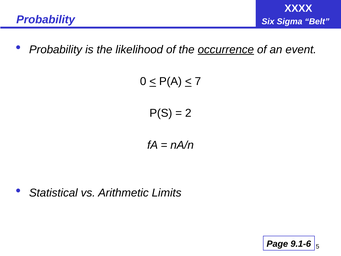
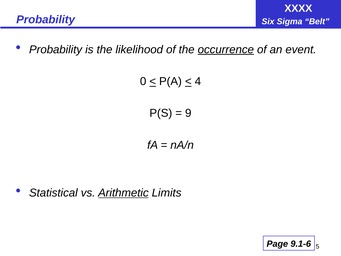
7: 7 -> 4
2: 2 -> 9
Arithmetic underline: none -> present
